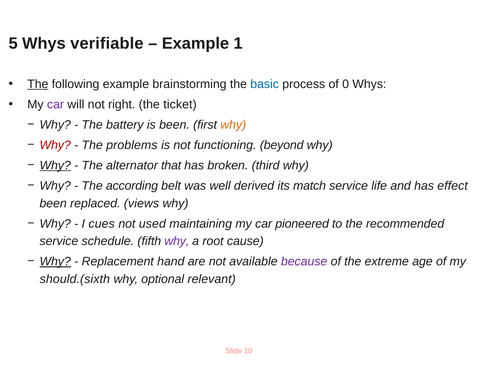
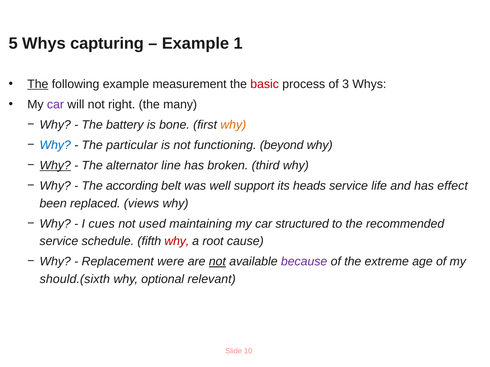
verifiable: verifiable -> capturing
brainstorming: brainstorming -> measurement
basic colour: blue -> red
0: 0 -> 3
ticket: ticket -> many
is been: been -> bone
Why at (55, 145) colour: red -> blue
problems: problems -> particular
that: that -> line
derived: derived -> support
match: match -> heads
pioneered: pioneered -> structured
why at (177, 242) colour: purple -> red
Why at (55, 262) underline: present -> none
hand: hand -> were
not at (217, 262) underline: none -> present
